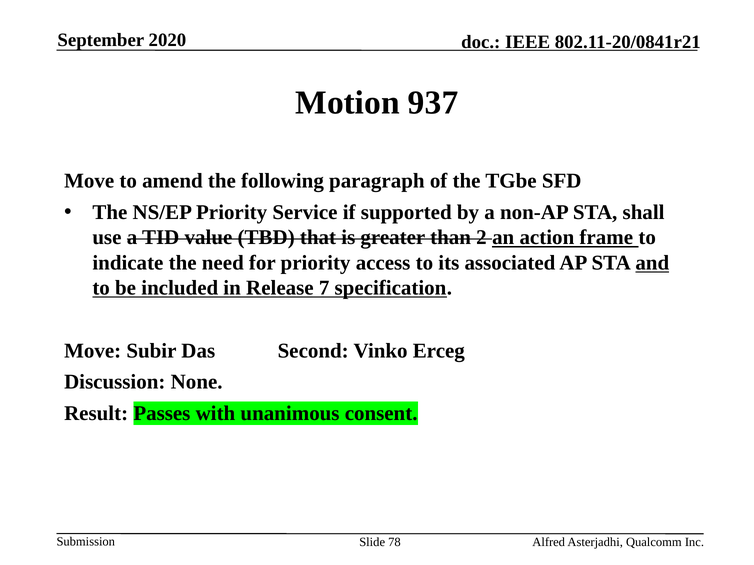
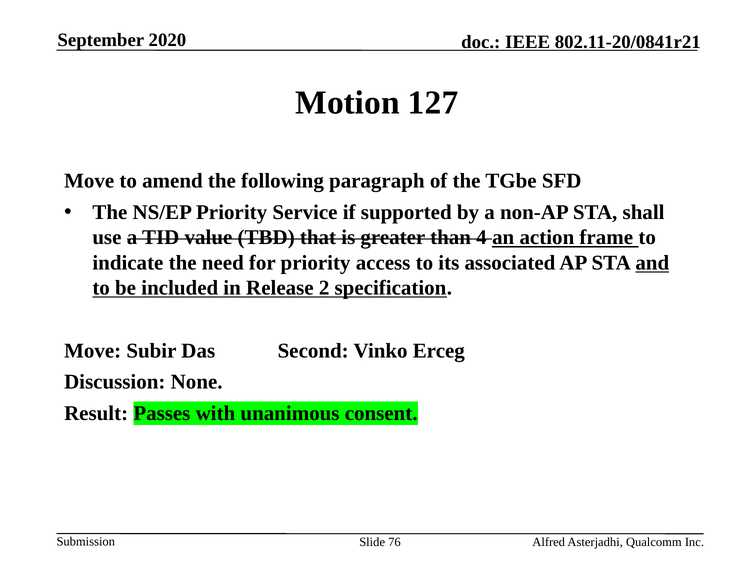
937: 937 -> 127
2: 2 -> 4
7: 7 -> 2
78: 78 -> 76
